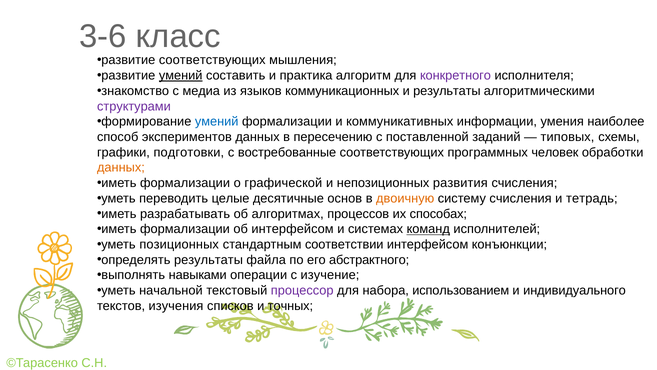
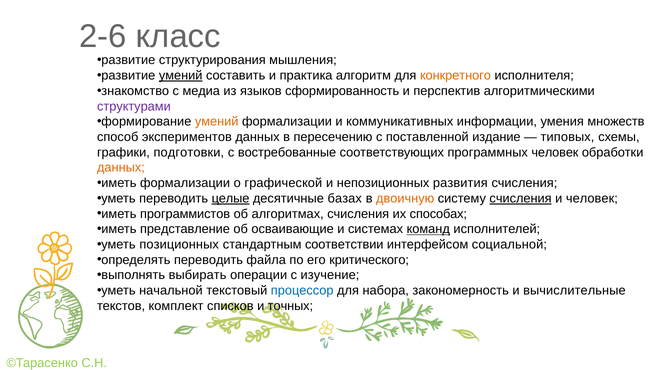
3-6: 3-6 -> 2-6
развитие соответствующих: соответствующих -> структурирования
конкретного colour: purple -> orange
коммуникационных: коммуникационных -> сформированность
и результаты: результаты -> перспектив
умений at (217, 122) colour: blue -> orange
наиболее: наиболее -> множеств
заданий: заданий -> издание
целые underline: none -> present
основ: основ -> базах
счисления at (521, 198) underline: none -> present
и тетрадь: тетрадь -> человек
разрабатывать: разрабатывать -> программистов
алгоритмах процессов: процессов -> счисления
формализации at (185, 229): формализации -> представление
об интерфейсом: интерфейсом -> осваивающие
конъюнкции: конъюнкции -> социальной
определять результаты: результаты -> переводить
абстрактного: абстрактного -> критического
навыками: навыками -> выбирать
процессор colour: purple -> blue
использованием: использованием -> закономерность
индивидуального: индивидуального -> вычислительные
изучения: изучения -> комплект
